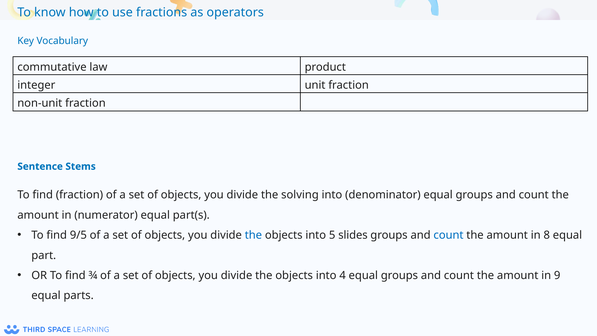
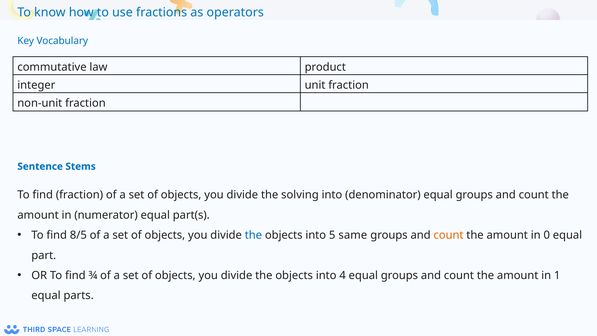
9/5: 9/5 -> 8/5
slides: slides -> same
count at (448, 235) colour: blue -> orange
8: 8 -> 0
9: 9 -> 1
